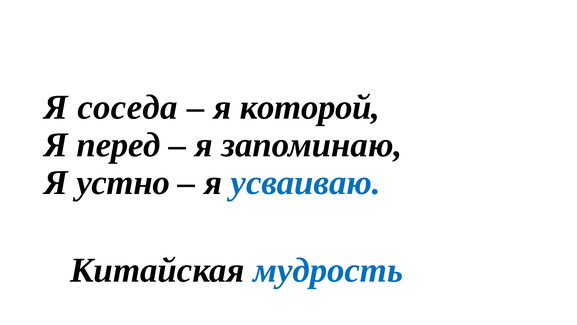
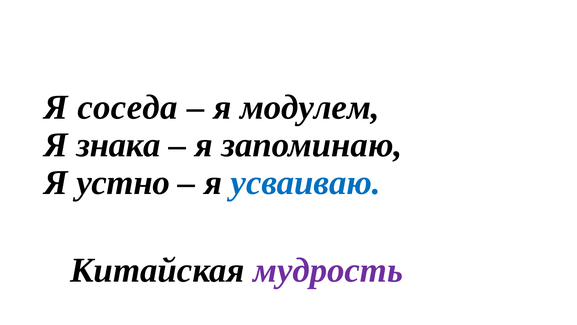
которой: которой -> модулем
перед: перед -> знака
мудрость colour: blue -> purple
